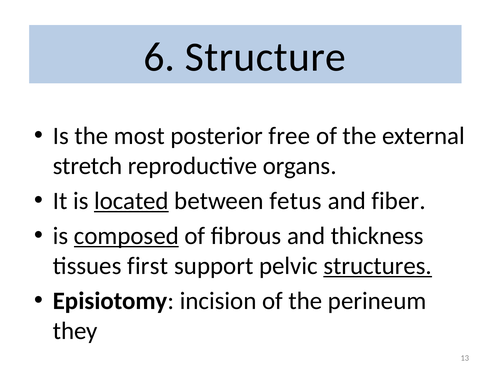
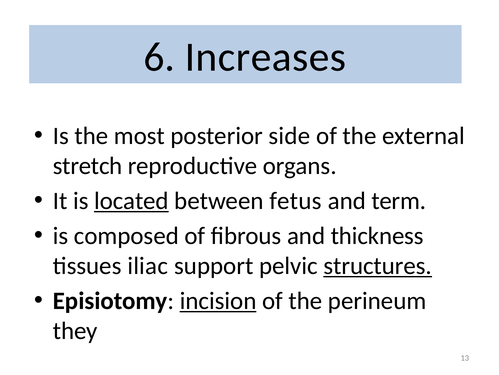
Structure: Structure -> Increases
free: free -> side
fiber: fiber -> term
composed underline: present -> none
first: first -> iliac
incision underline: none -> present
